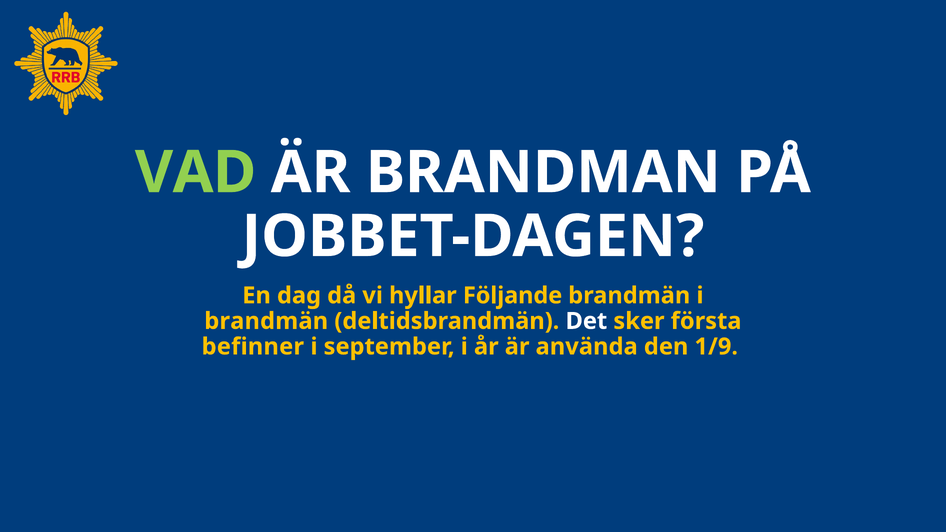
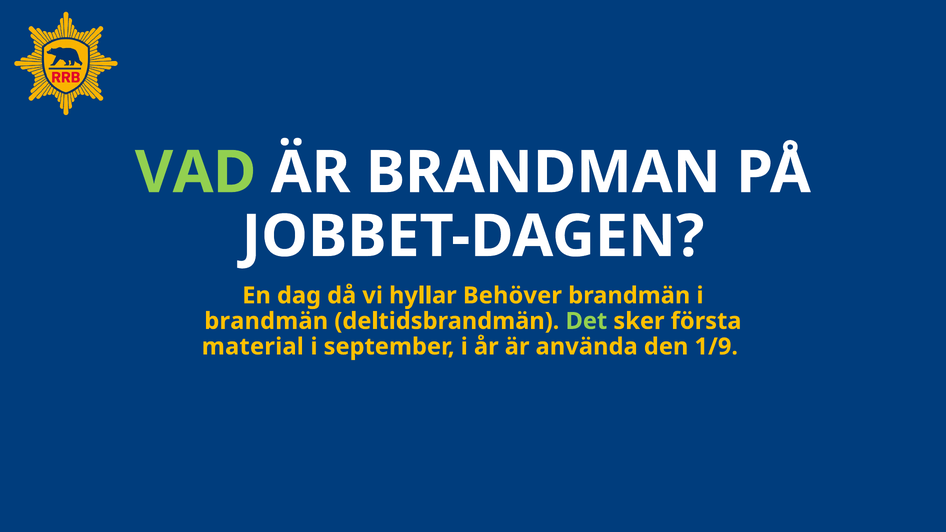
Följande: Följande -> Behöver
Det colour: white -> light green
befinner: befinner -> material
